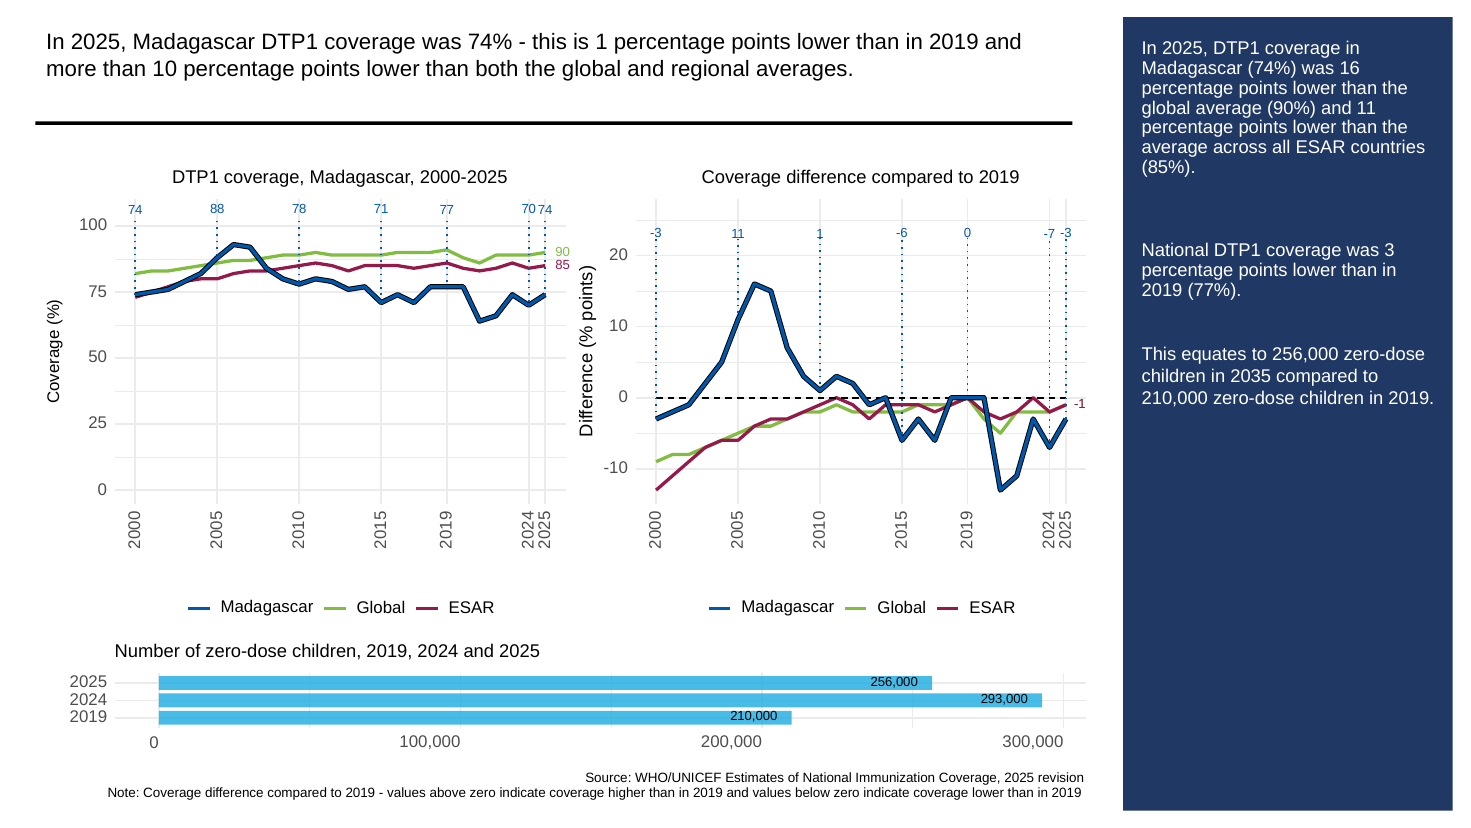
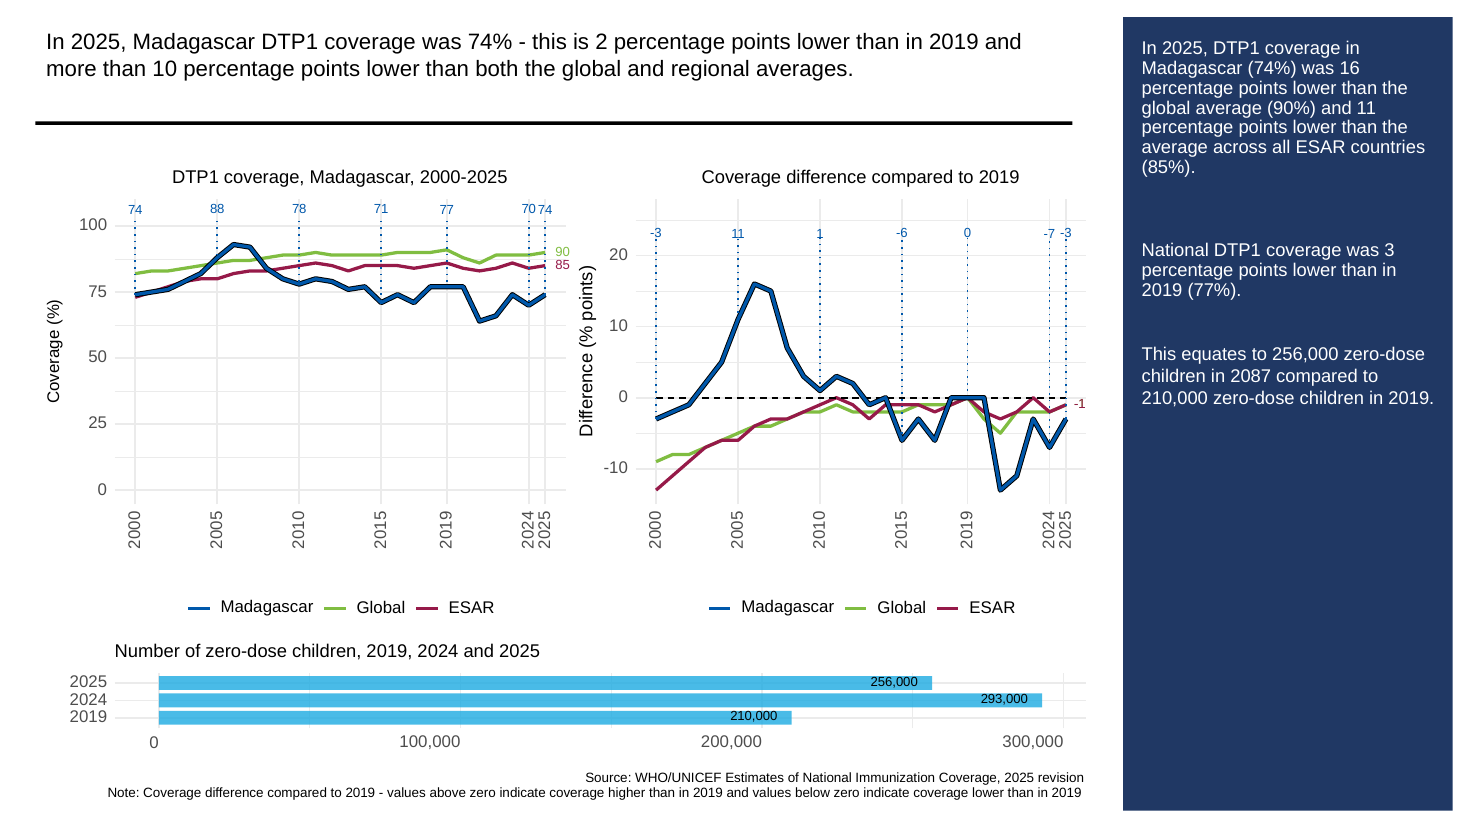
is 1: 1 -> 2
2035: 2035 -> 2087
